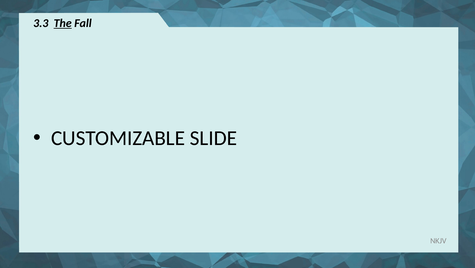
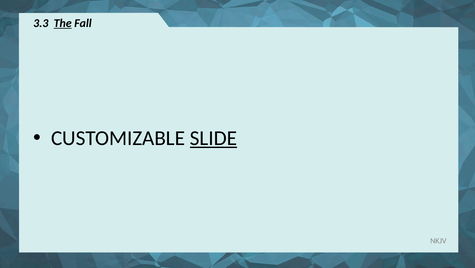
SLIDE underline: none -> present
